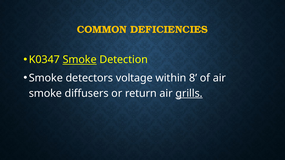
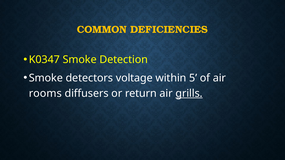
Smoke at (80, 60) underline: present -> none
8: 8 -> 5
smoke at (45, 94): smoke -> rooms
